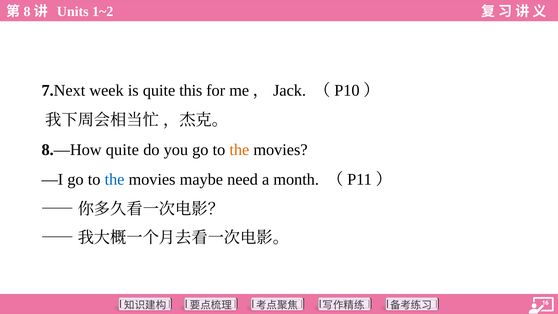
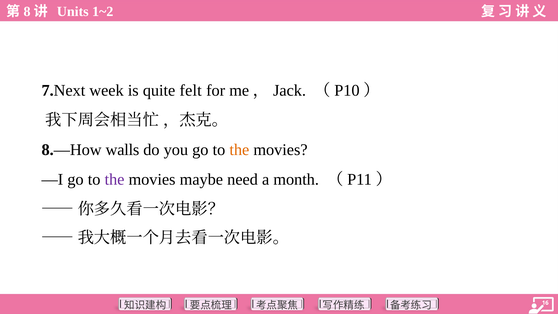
this: this -> felt
8.—How quite: quite -> walls
the at (115, 179) colour: blue -> purple
